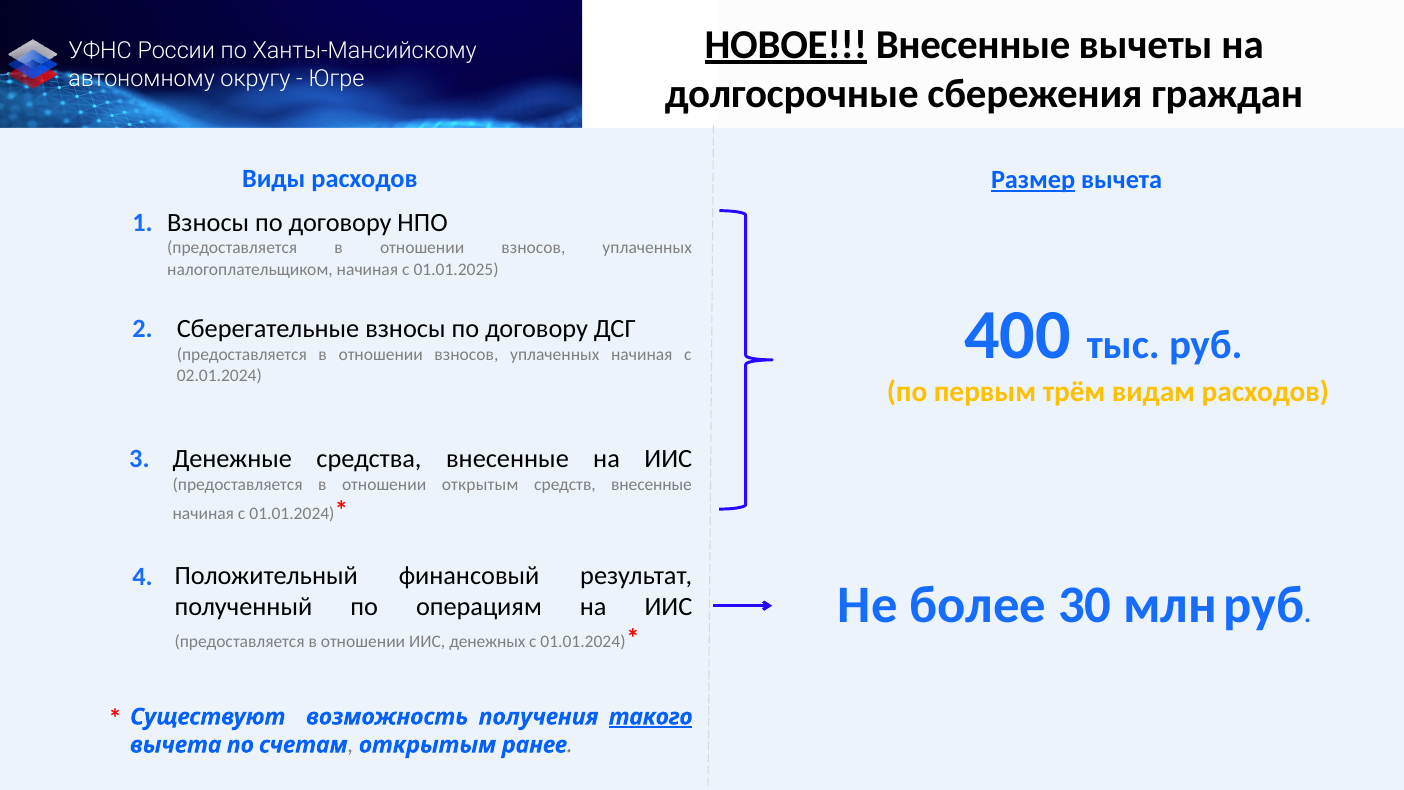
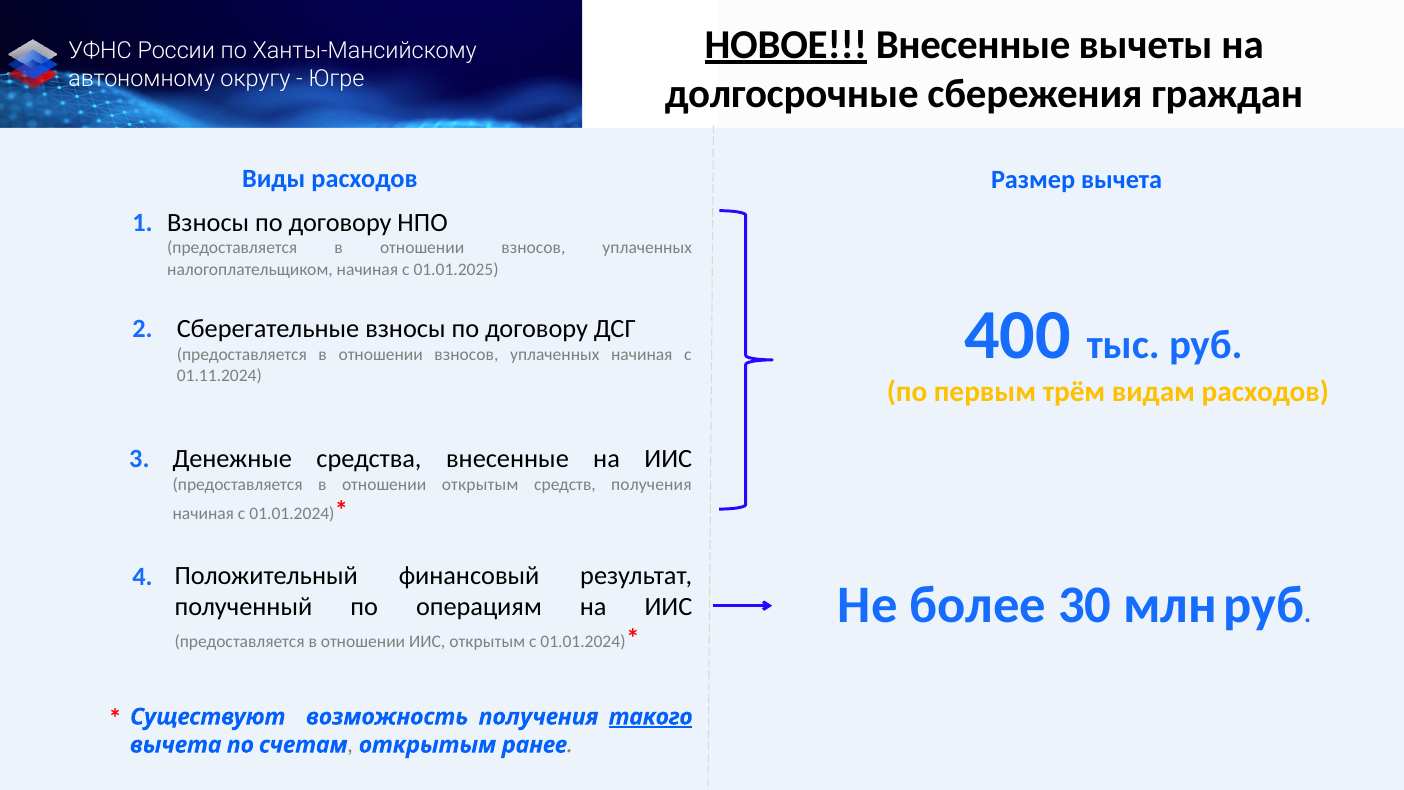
Размер underline: present -> none
02.01.2024: 02.01.2024 -> 01.11.2024
средств внесенные: внесенные -> получения
ИИС денежных: денежных -> открытым
